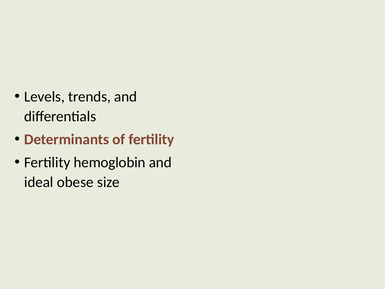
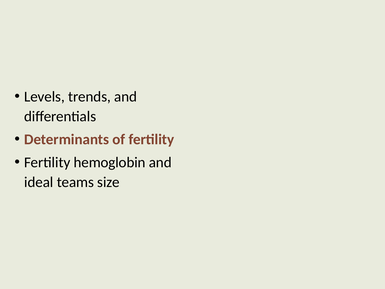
obese: obese -> teams
